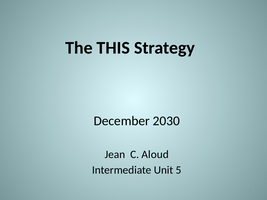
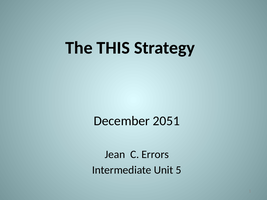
2030: 2030 -> 2051
Aloud: Aloud -> Errors
